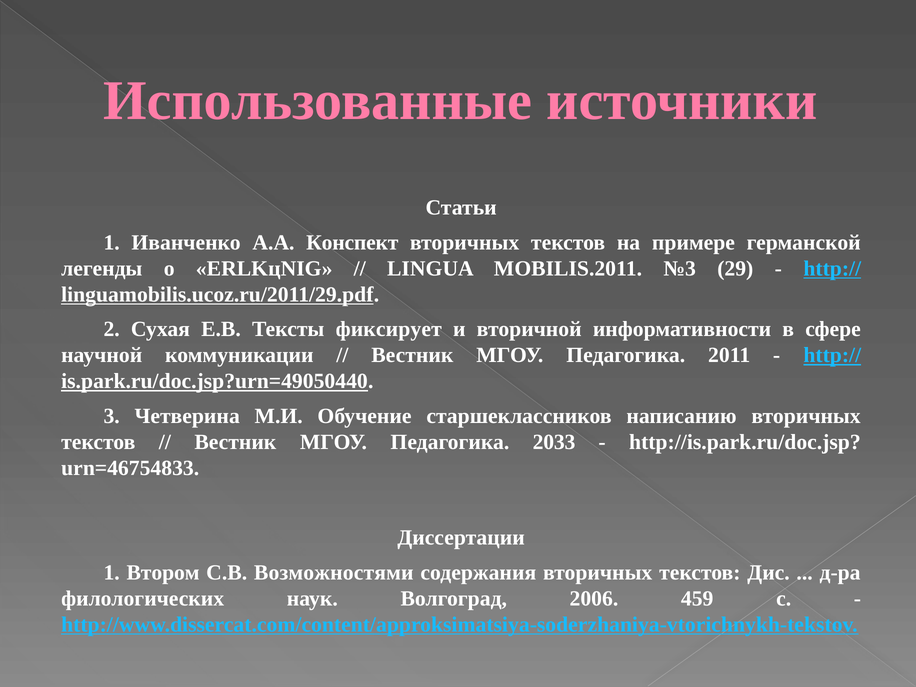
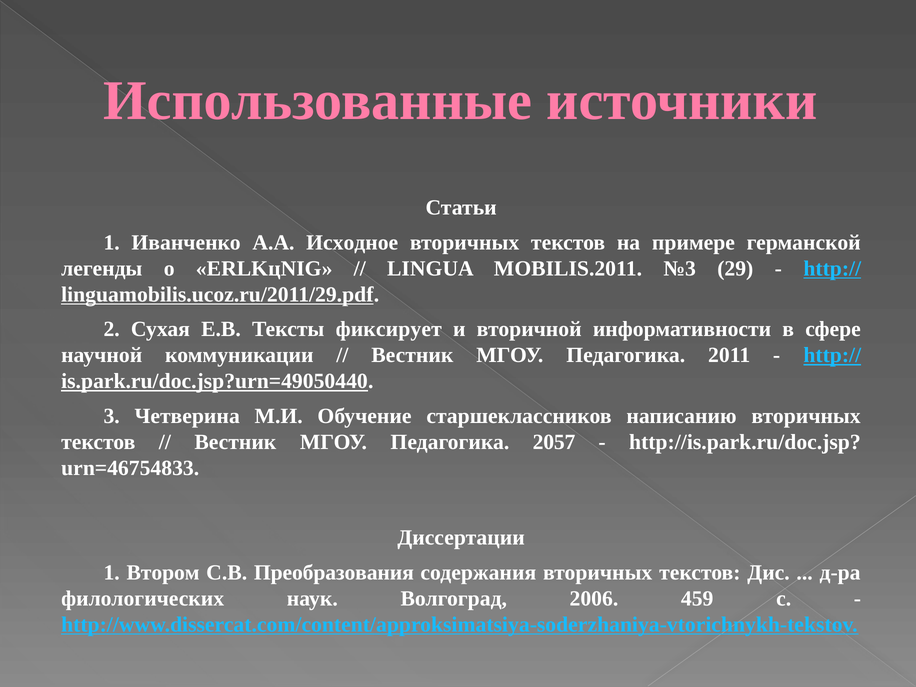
Конспект: Конспект -> Исходное
2033: 2033 -> 2057
Возможностями: Возможностями -> Преобразования
